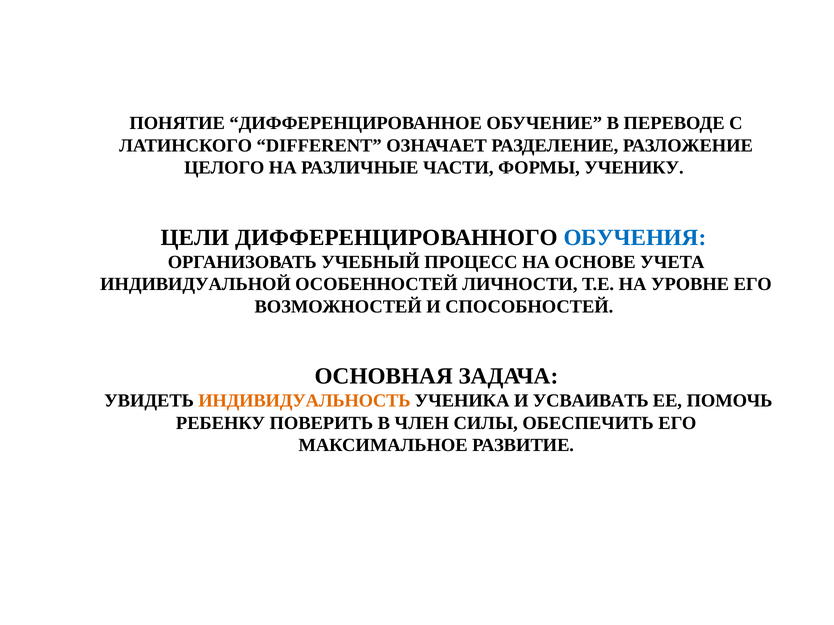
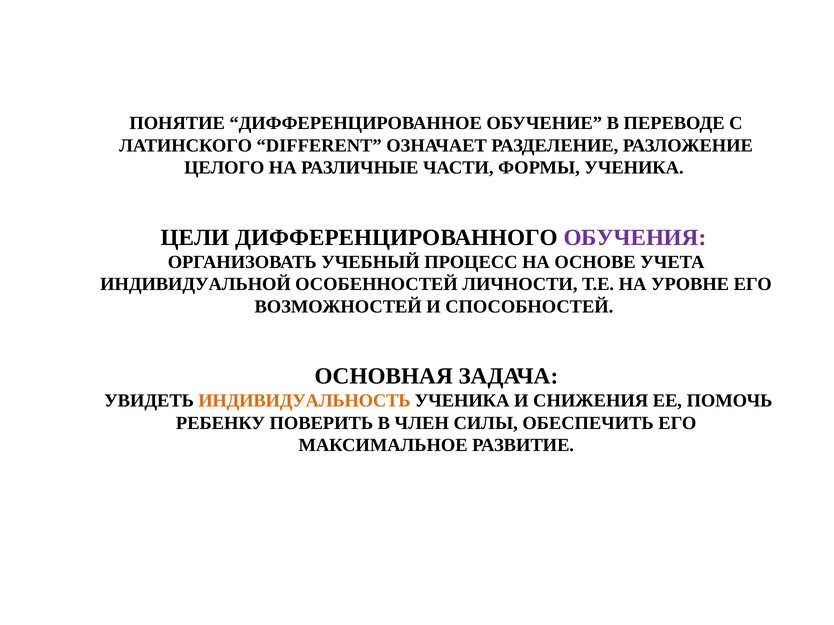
ФОРМЫ УЧЕНИКУ: УЧЕНИКУ -> УЧЕНИКА
ОБУЧЕНИЯ colour: blue -> purple
УСВАИВАТЬ: УСВАИВАТЬ -> СНИЖЕНИЯ
